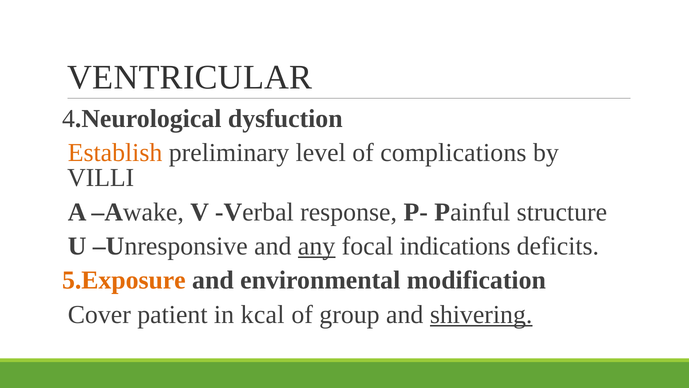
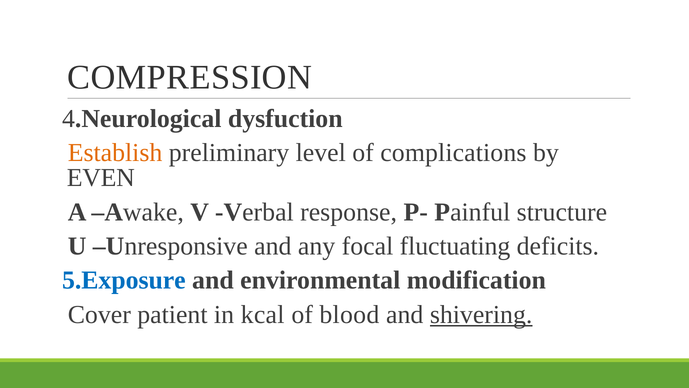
VENTRICULAR: VENTRICULAR -> COMPRESSION
VILLI: VILLI -> EVEN
any underline: present -> none
indications: indications -> fluctuating
5.Exposure colour: orange -> blue
group: group -> blood
